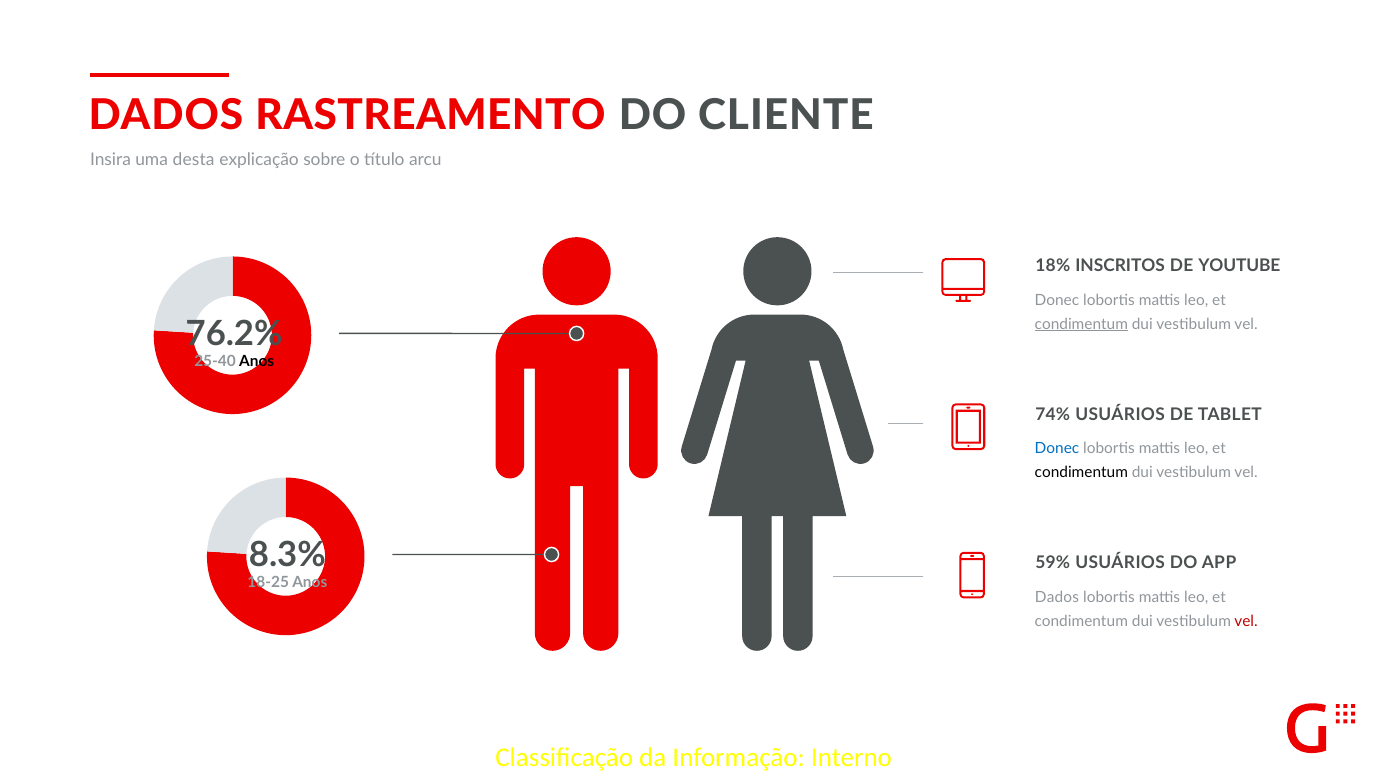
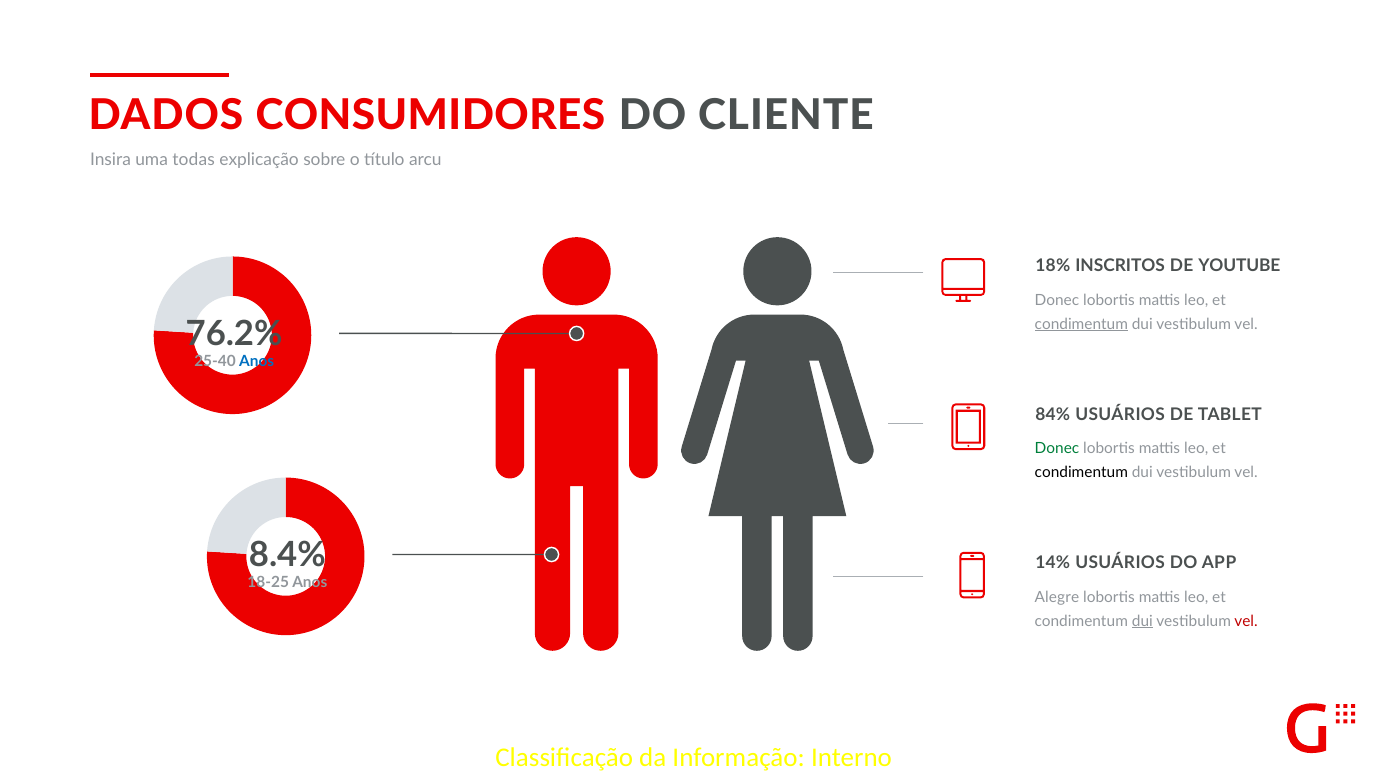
RASTREAMENTO: RASTREAMENTO -> CONSUMIDORES
desta: desta -> todas
Anos at (257, 361) colour: black -> blue
74%: 74% -> 84%
Donec at (1057, 448) colour: blue -> green
8.3%: 8.3% -> 8.4%
59%: 59% -> 14%
Dados at (1057, 597): Dados -> Alegre
dui at (1142, 621) underline: none -> present
